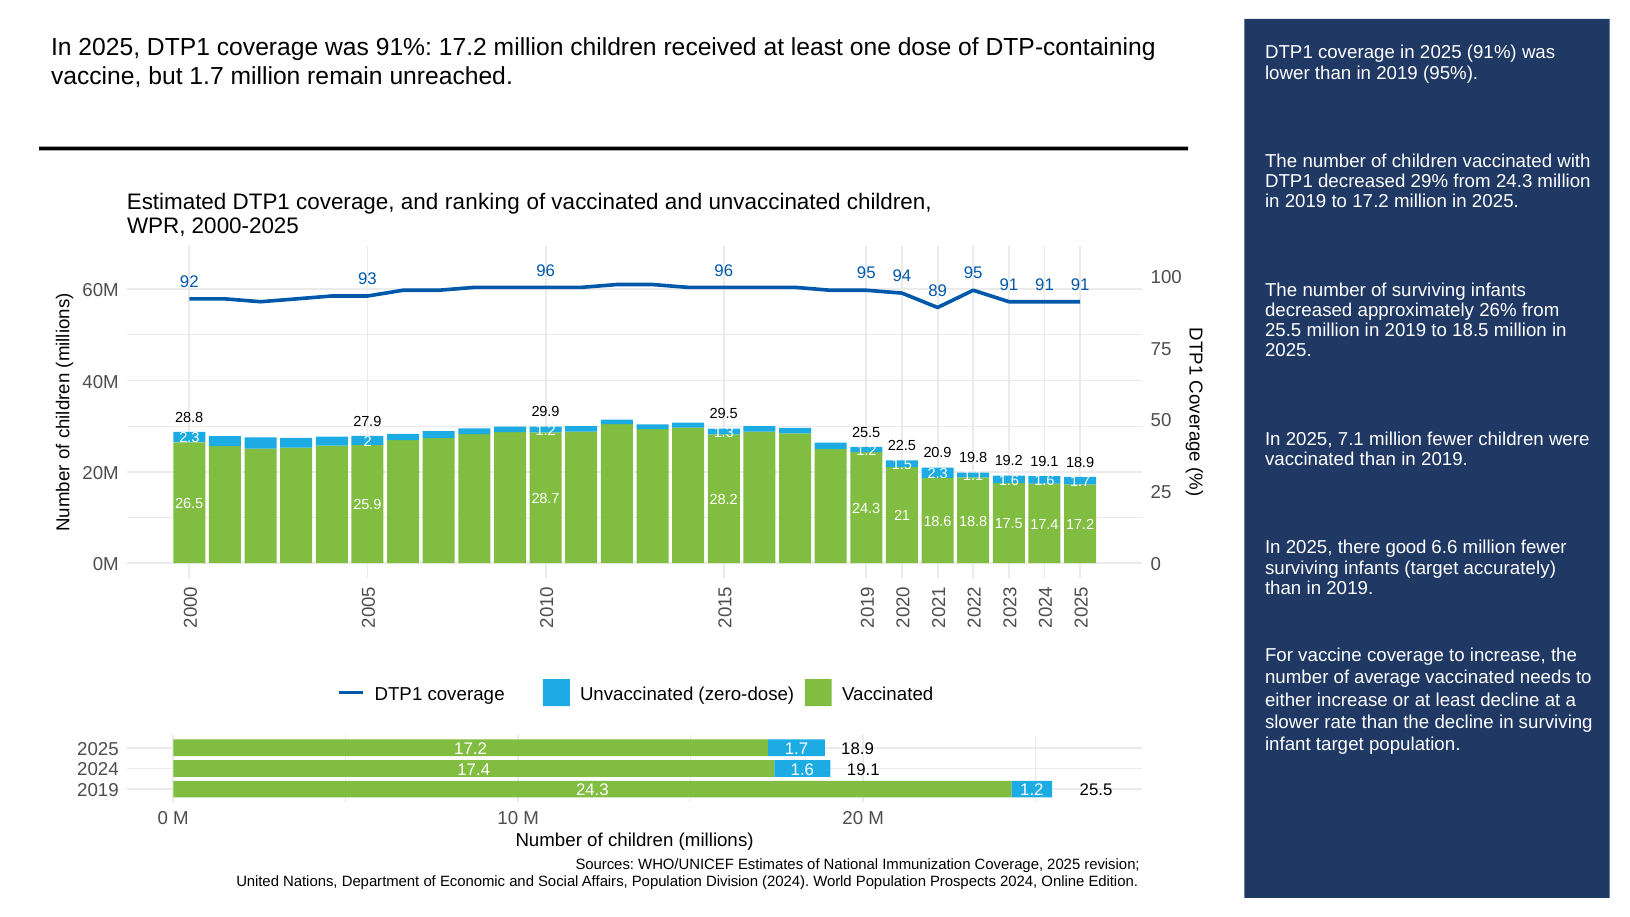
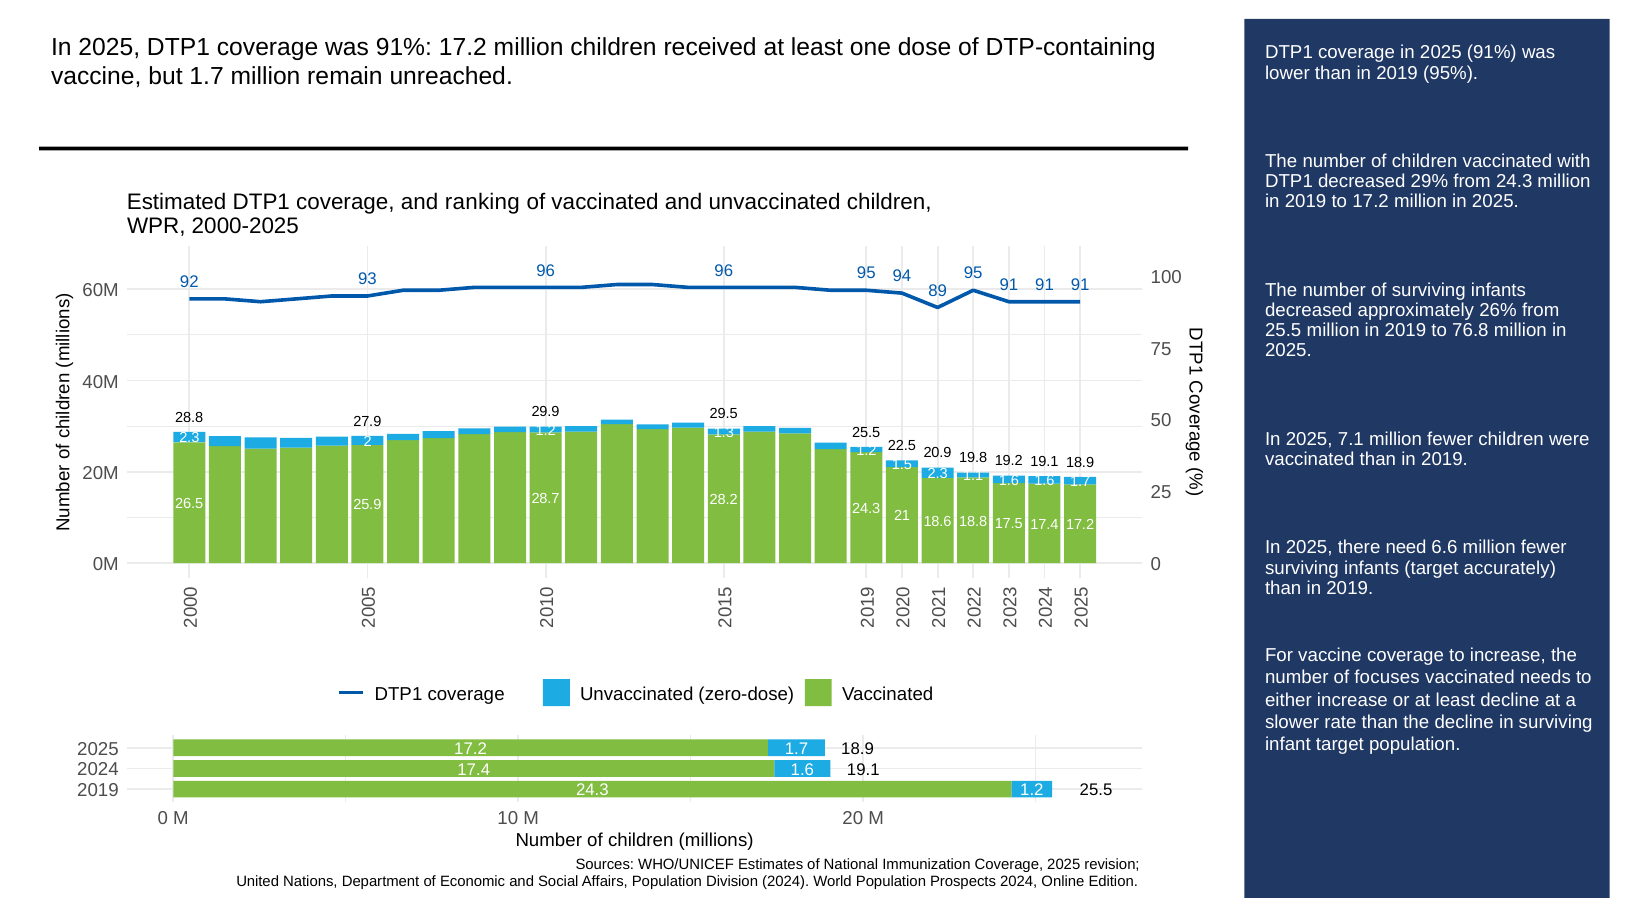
18.5: 18.5 -> 76.8
good: good -> need
average: average -> focuses
